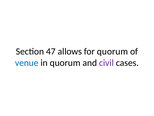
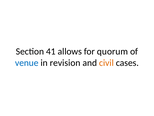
47: 47 -> 41
in quorum: quorum -> revision
civil colour: purple -> orange
